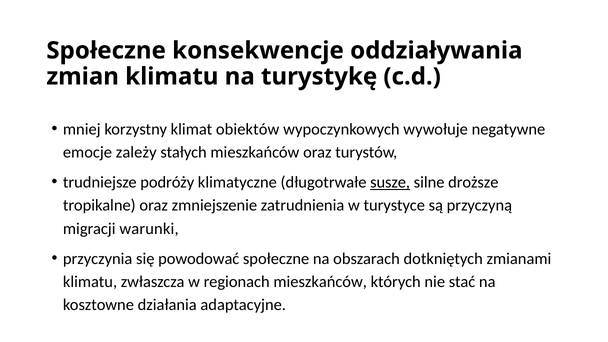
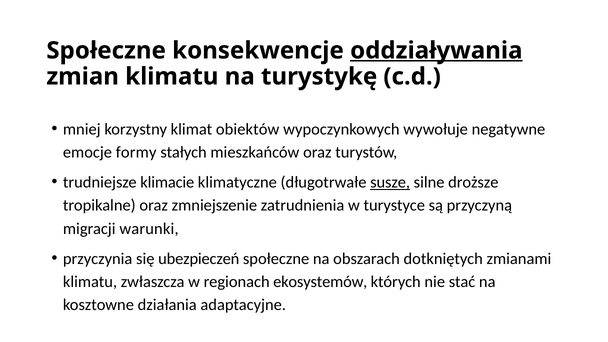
oddziaływania underline: none -> present
zależy: zależy -> formy
podróży: podróży -> klimacie
powodować: powodować -> ubezpieczeń
regionach mieszkańców: mieszkańców -> ekosystemów
